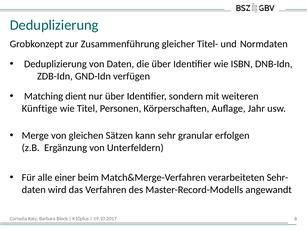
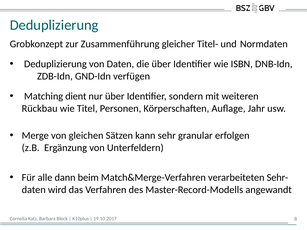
Künftige: Künftige -> Rückbau
einer: einer -> dann
